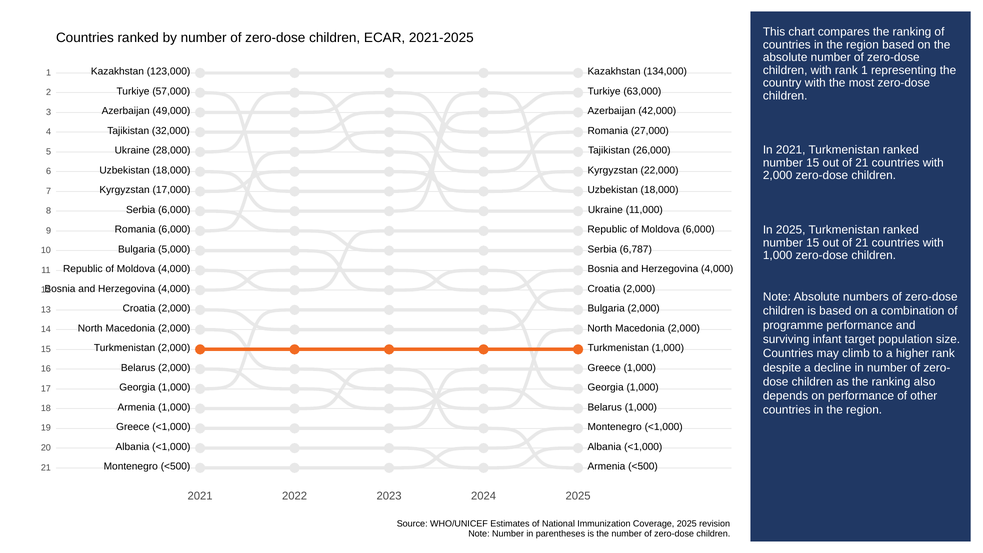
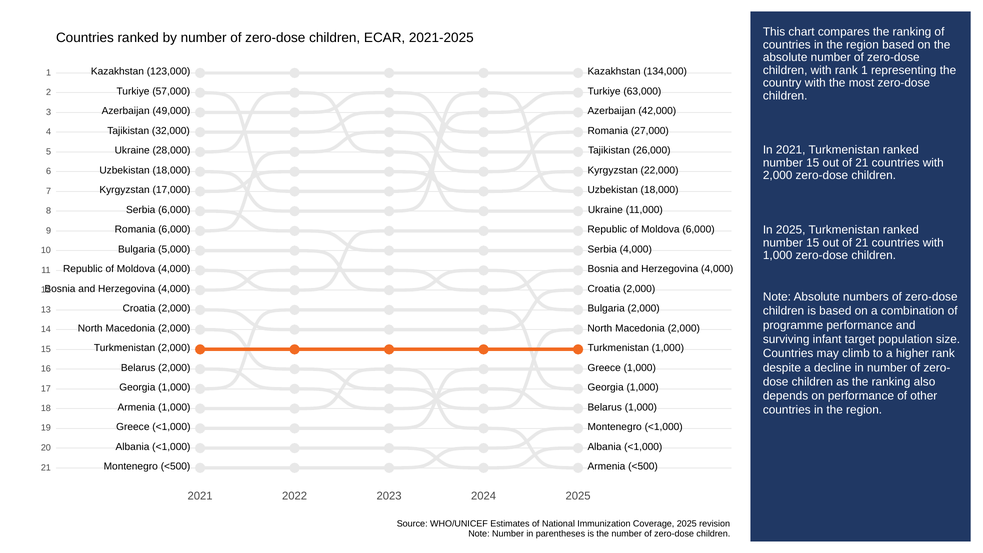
Serbia 6,787: 6,787 -> 4,000
